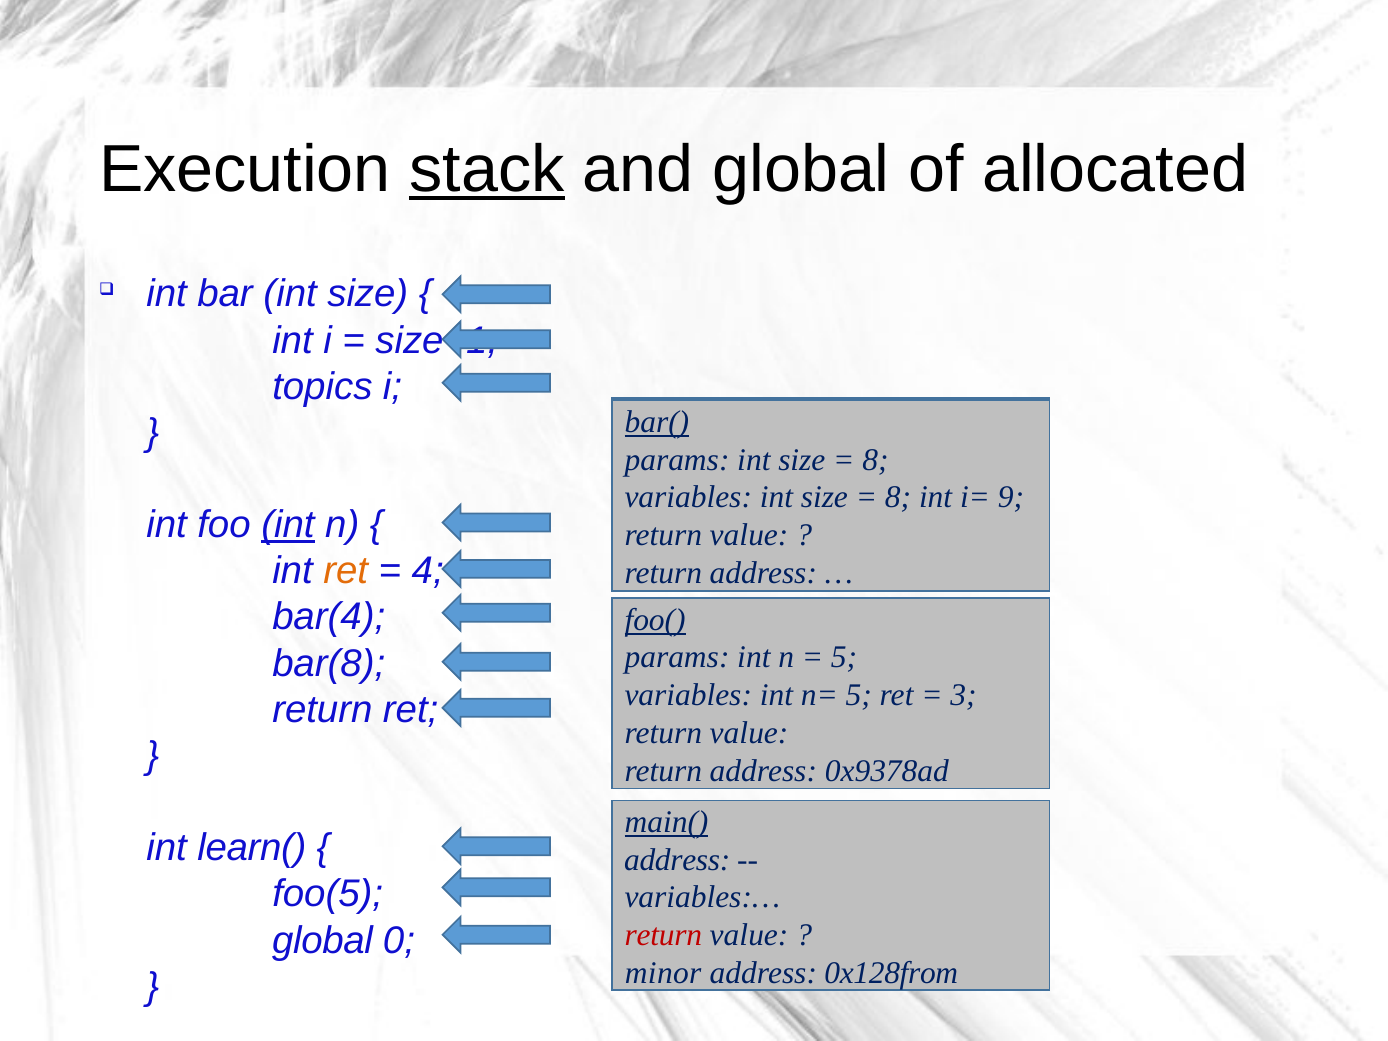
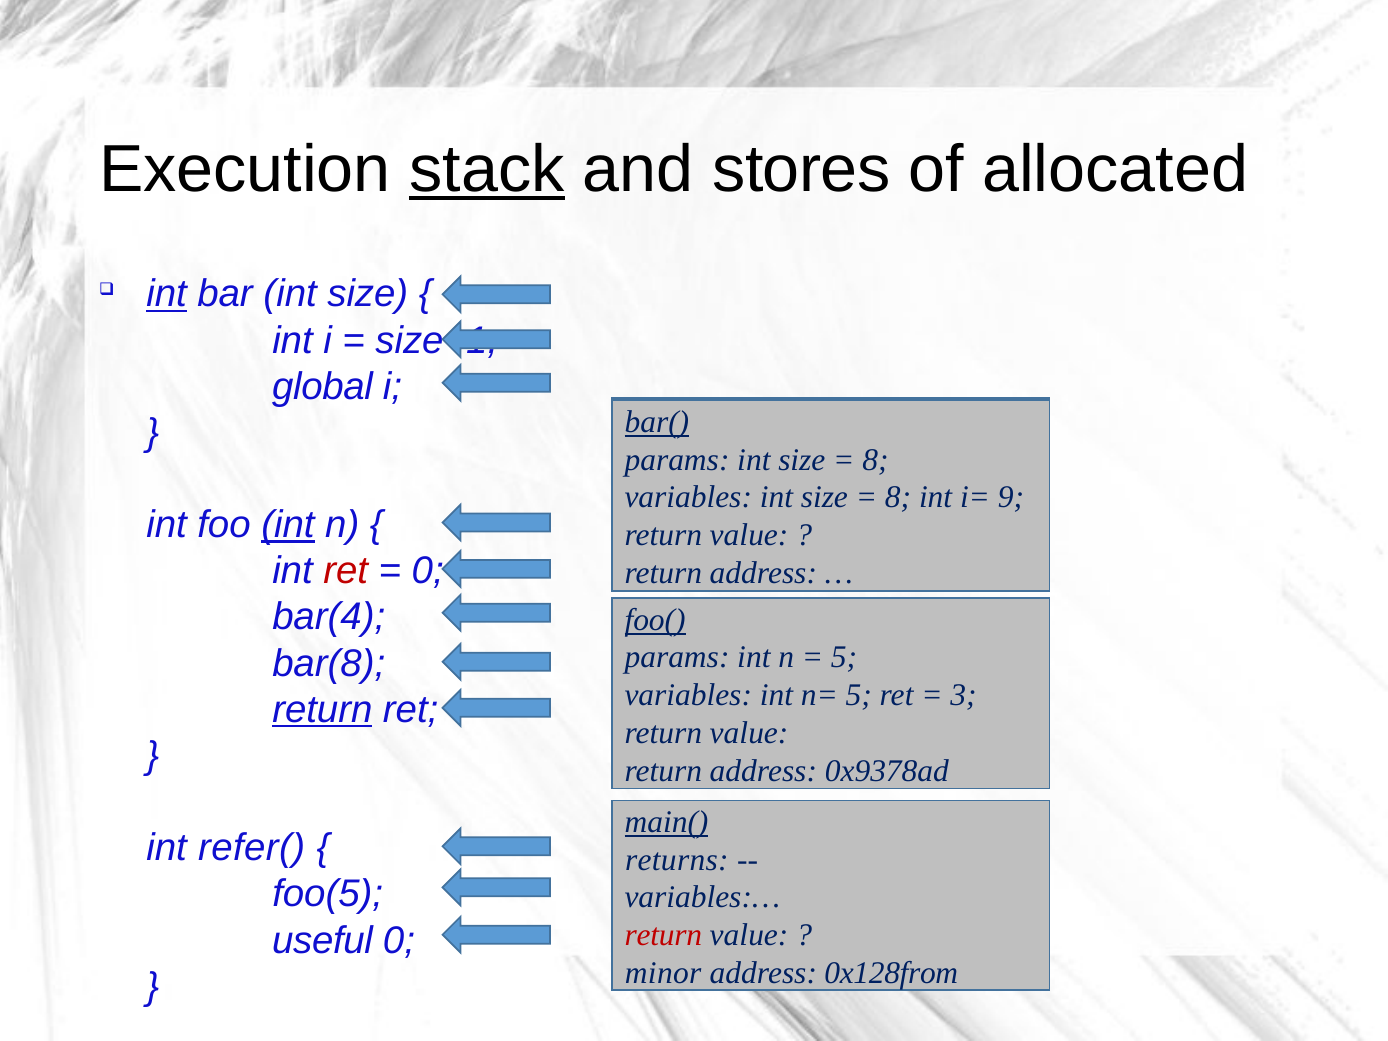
and global: global -> stores
int at (167, 294) underline: none -> present
topics: topics -> global
ret at (346, 571) colour: orange -> red
4 at (428, 571): 4 -> 0
return at (322, 709) underline: none -> present
learn(: learn( -> refer(
address at (677, 860): address -> returns
global at (323, 940): global -> useful
